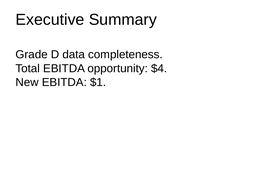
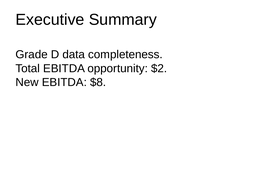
$4: $4 -> $2
$1: $1 -> $8
